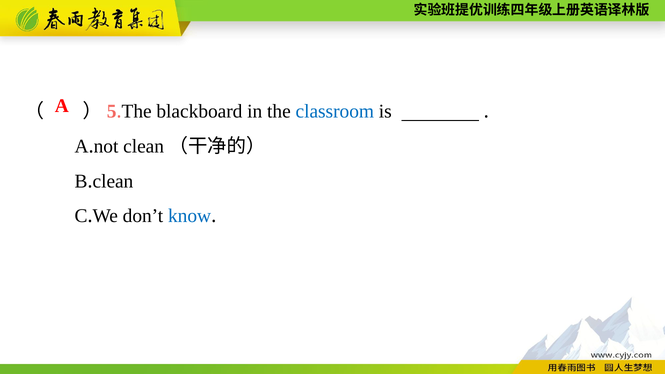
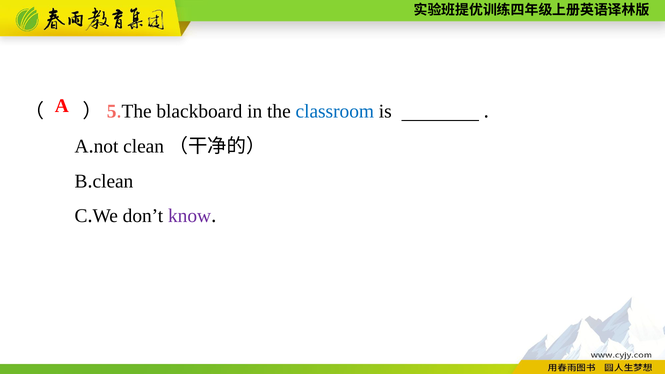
know colour: blue -> purple
